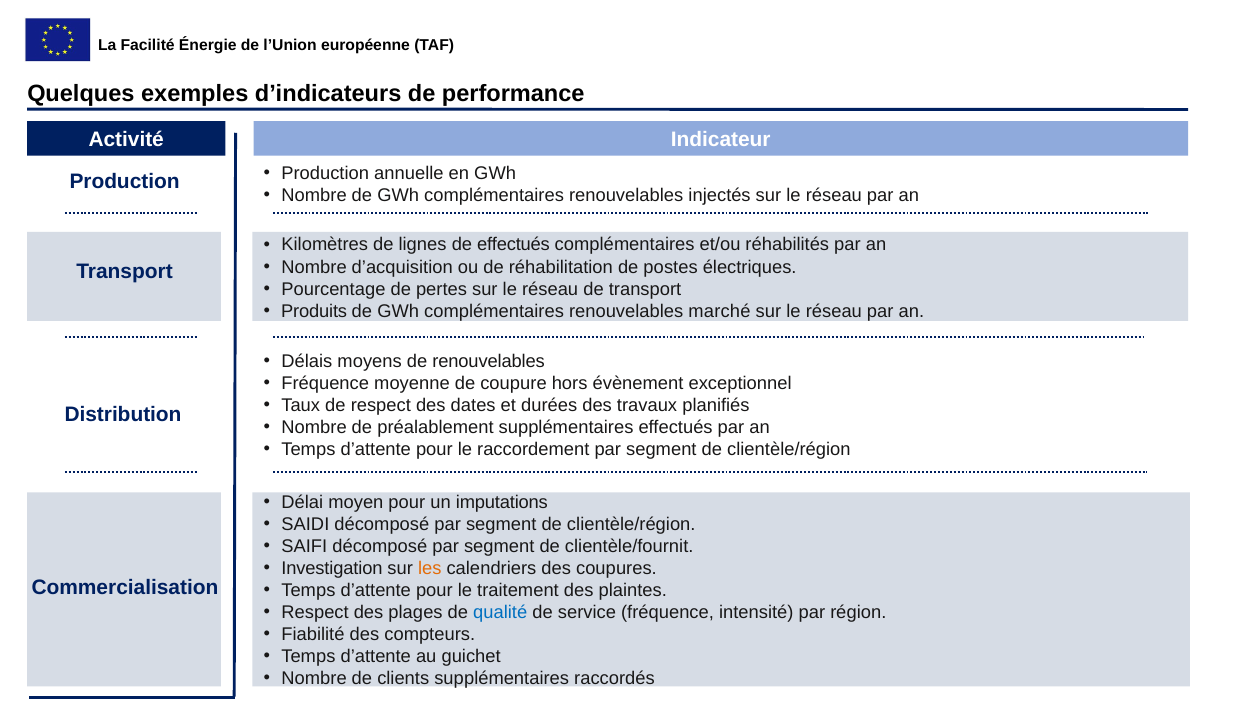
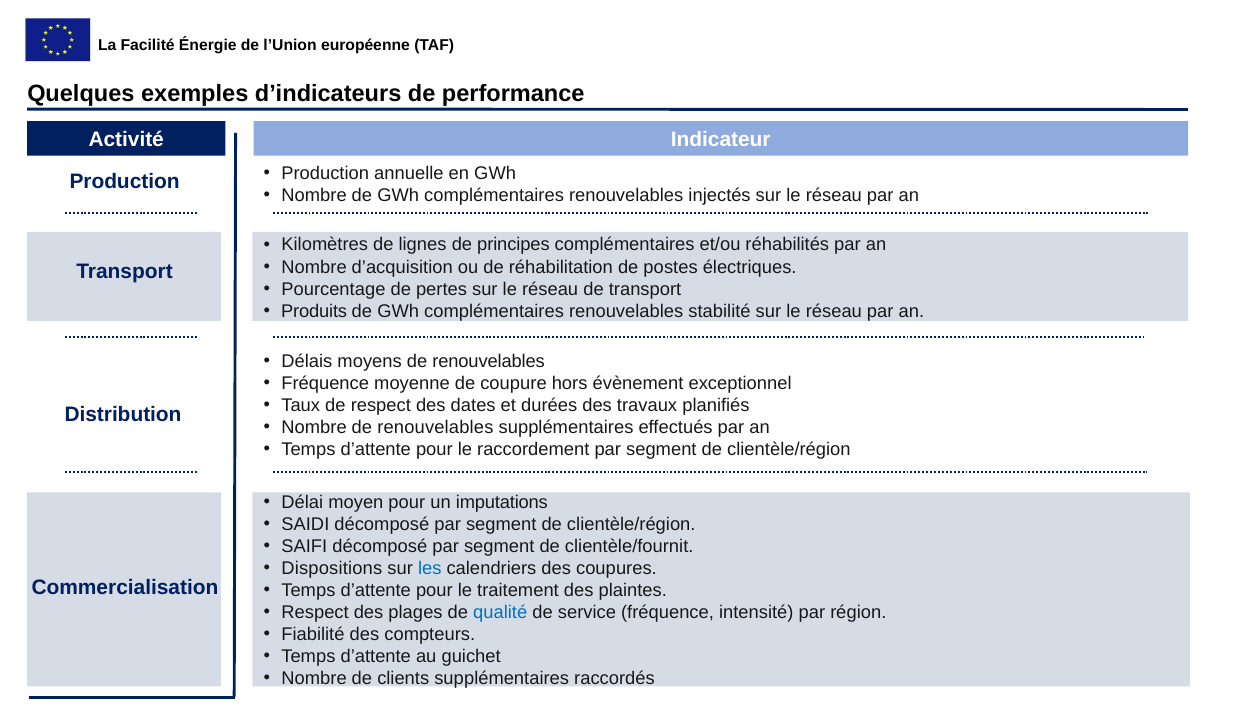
de effectués: effectués -> principes
marché: marché -> stabilité
Nombre de préalablement: préalablement -> renouvelables
Investigation: Investigation -> Dispositions
les colour: orange -> blue
